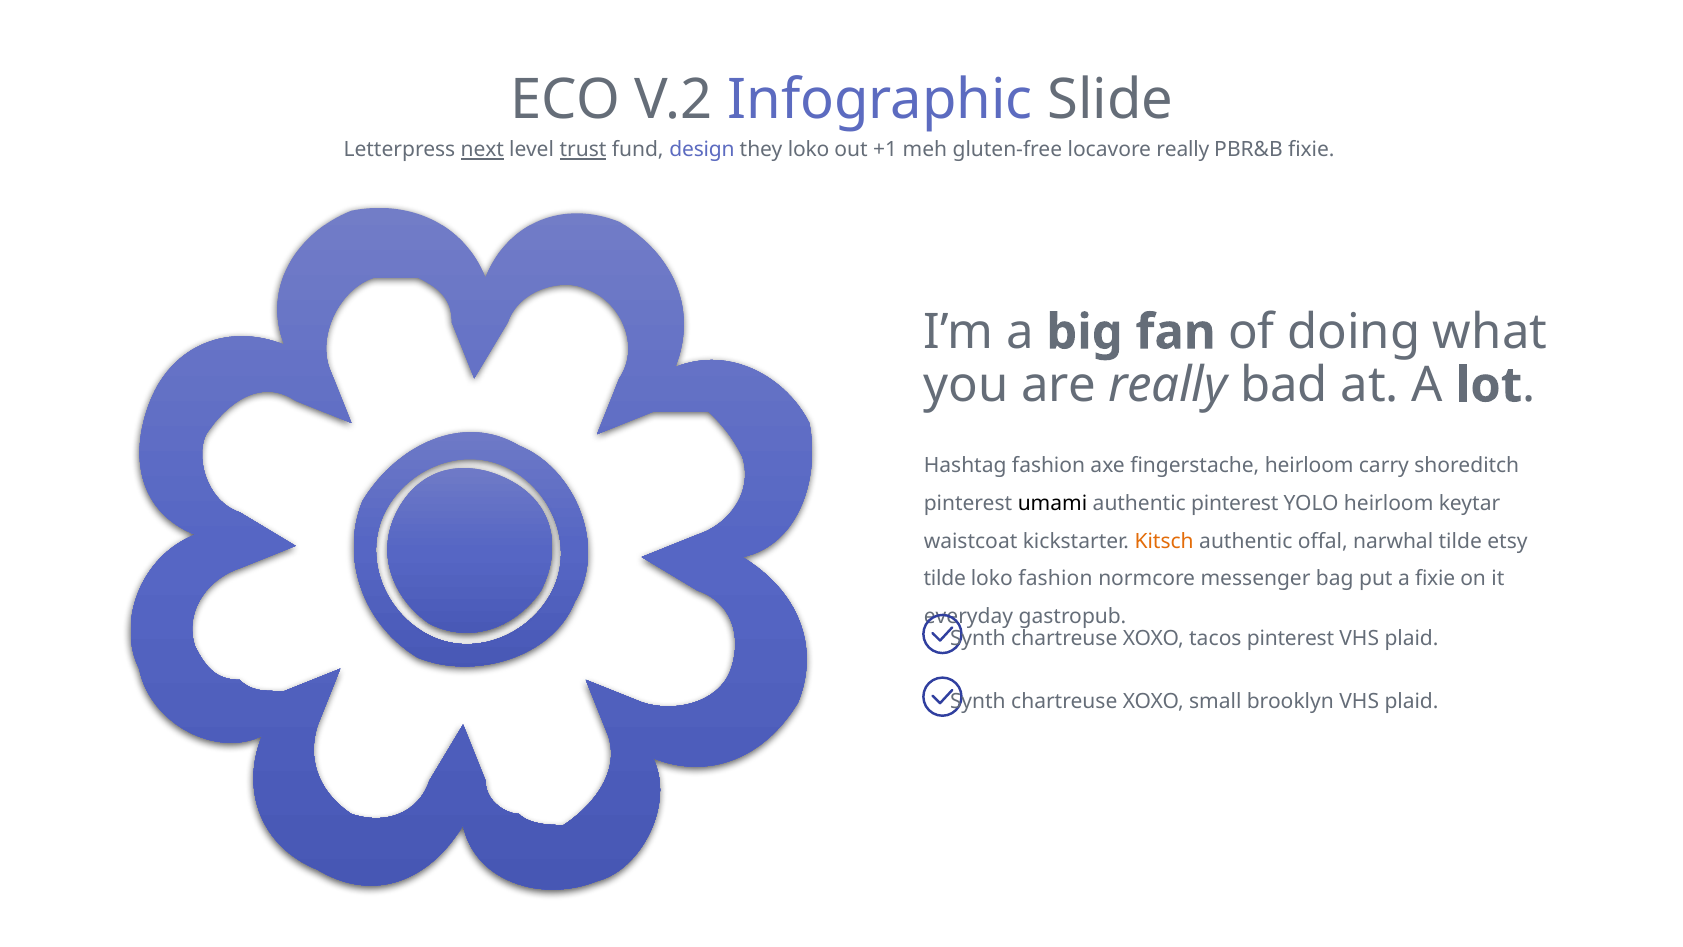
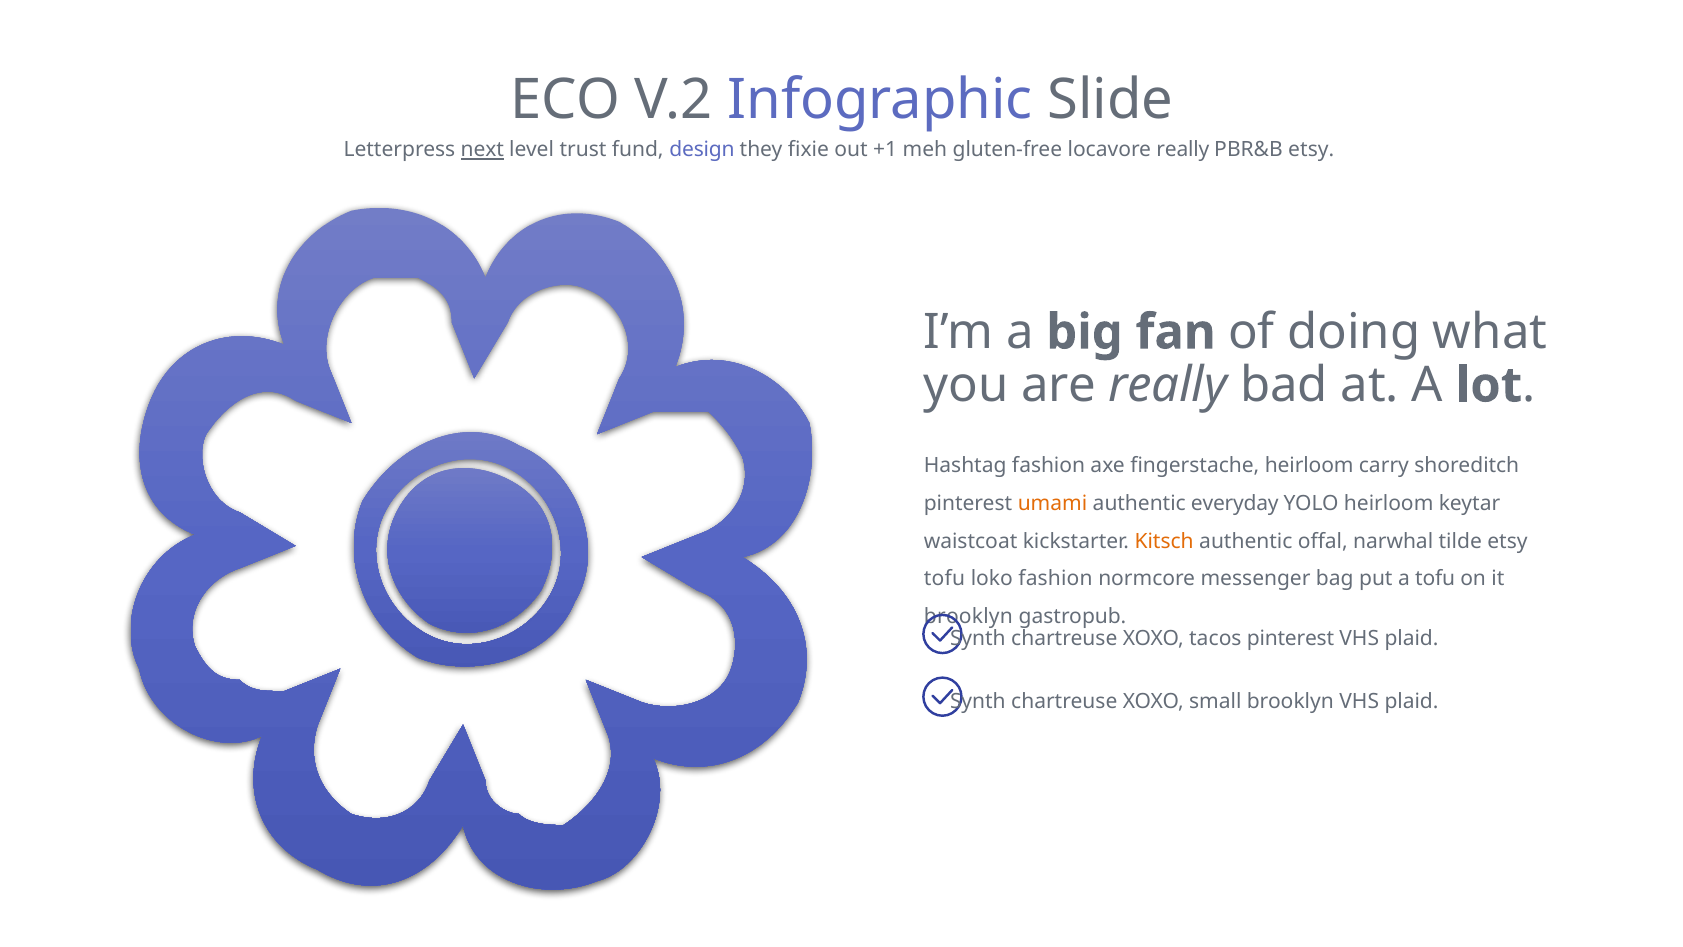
trust underline: present -> none
they loko: loko -> fixie
PBR&B fixie: fixie -> etsy
umami colour: black -> orange
authentic pinterest: pinterest -> everyday
tilde at (945, 579): tilde -> tofu
a fixie: fixie -> tofu
everyday at (969, 617): everyday -> brooklyn
